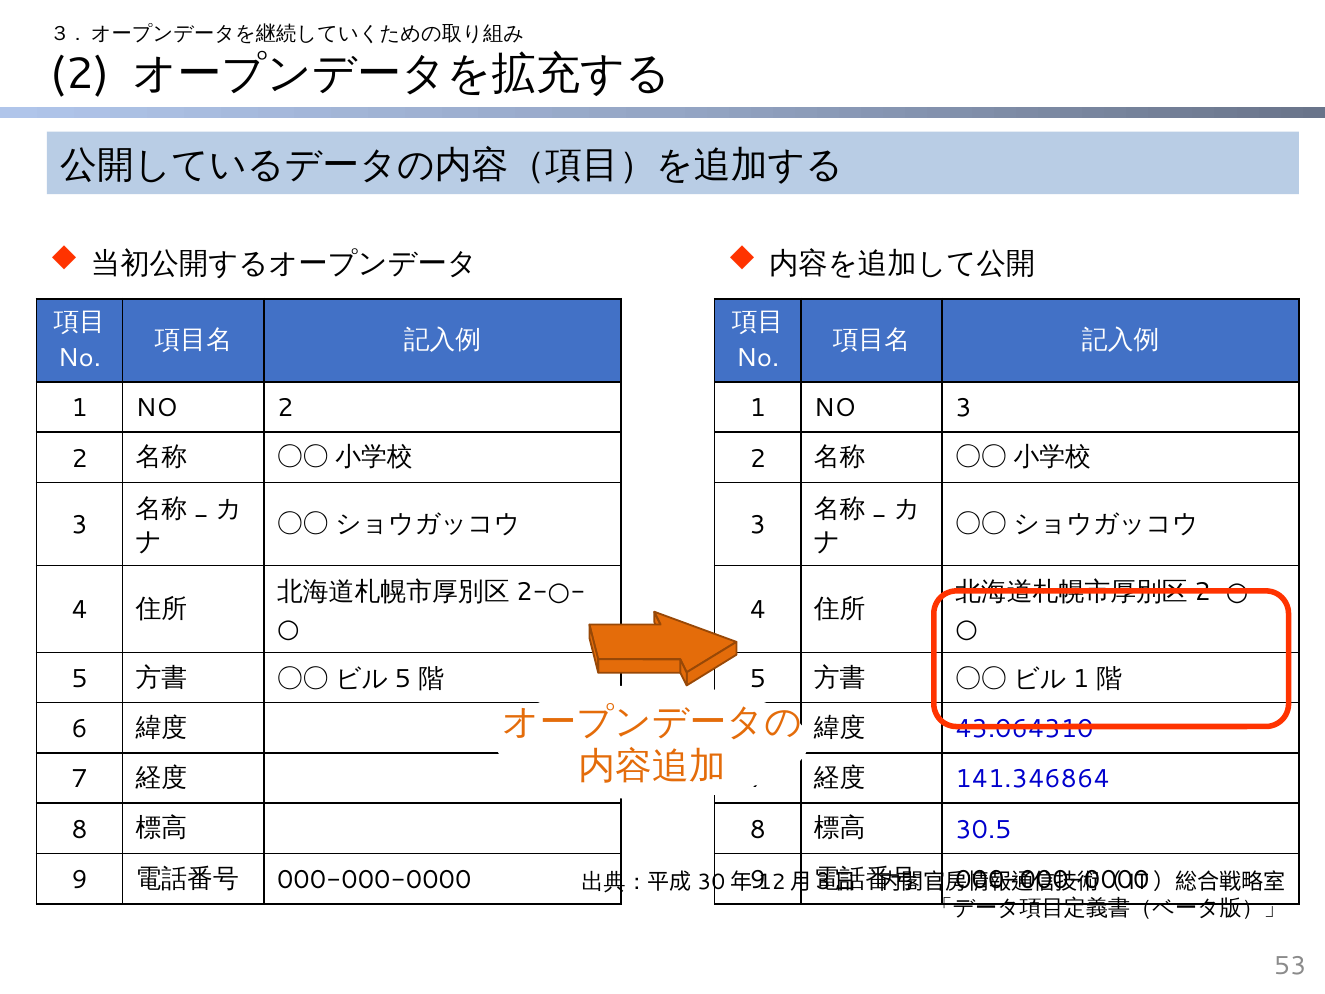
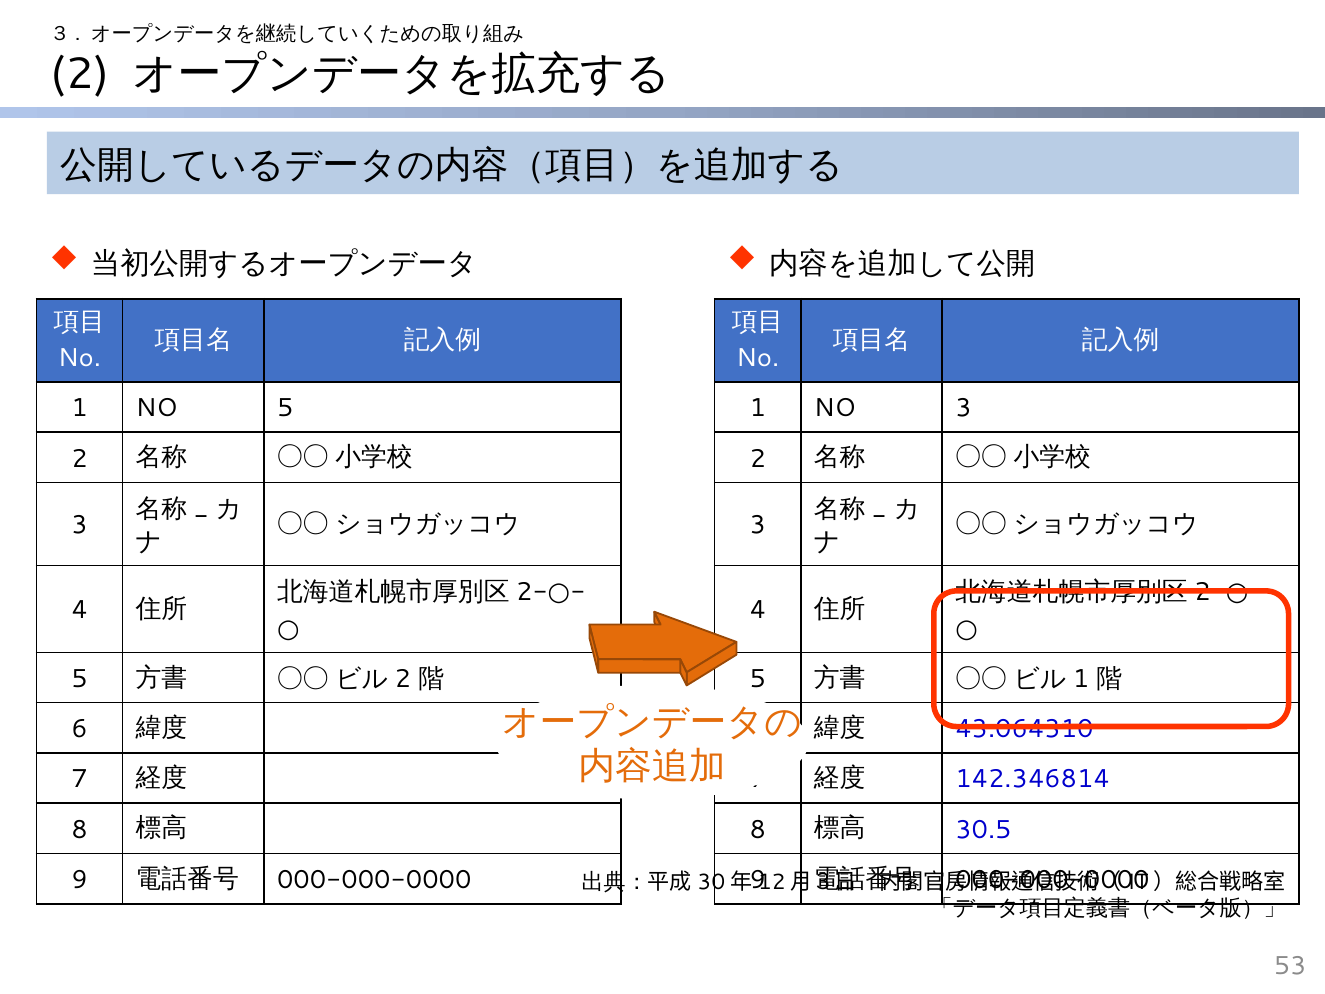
NO 2: 2 -> 5
5 at (403, 679): 5 -> 2
141.346864: 141.346864 -> 142.346814
